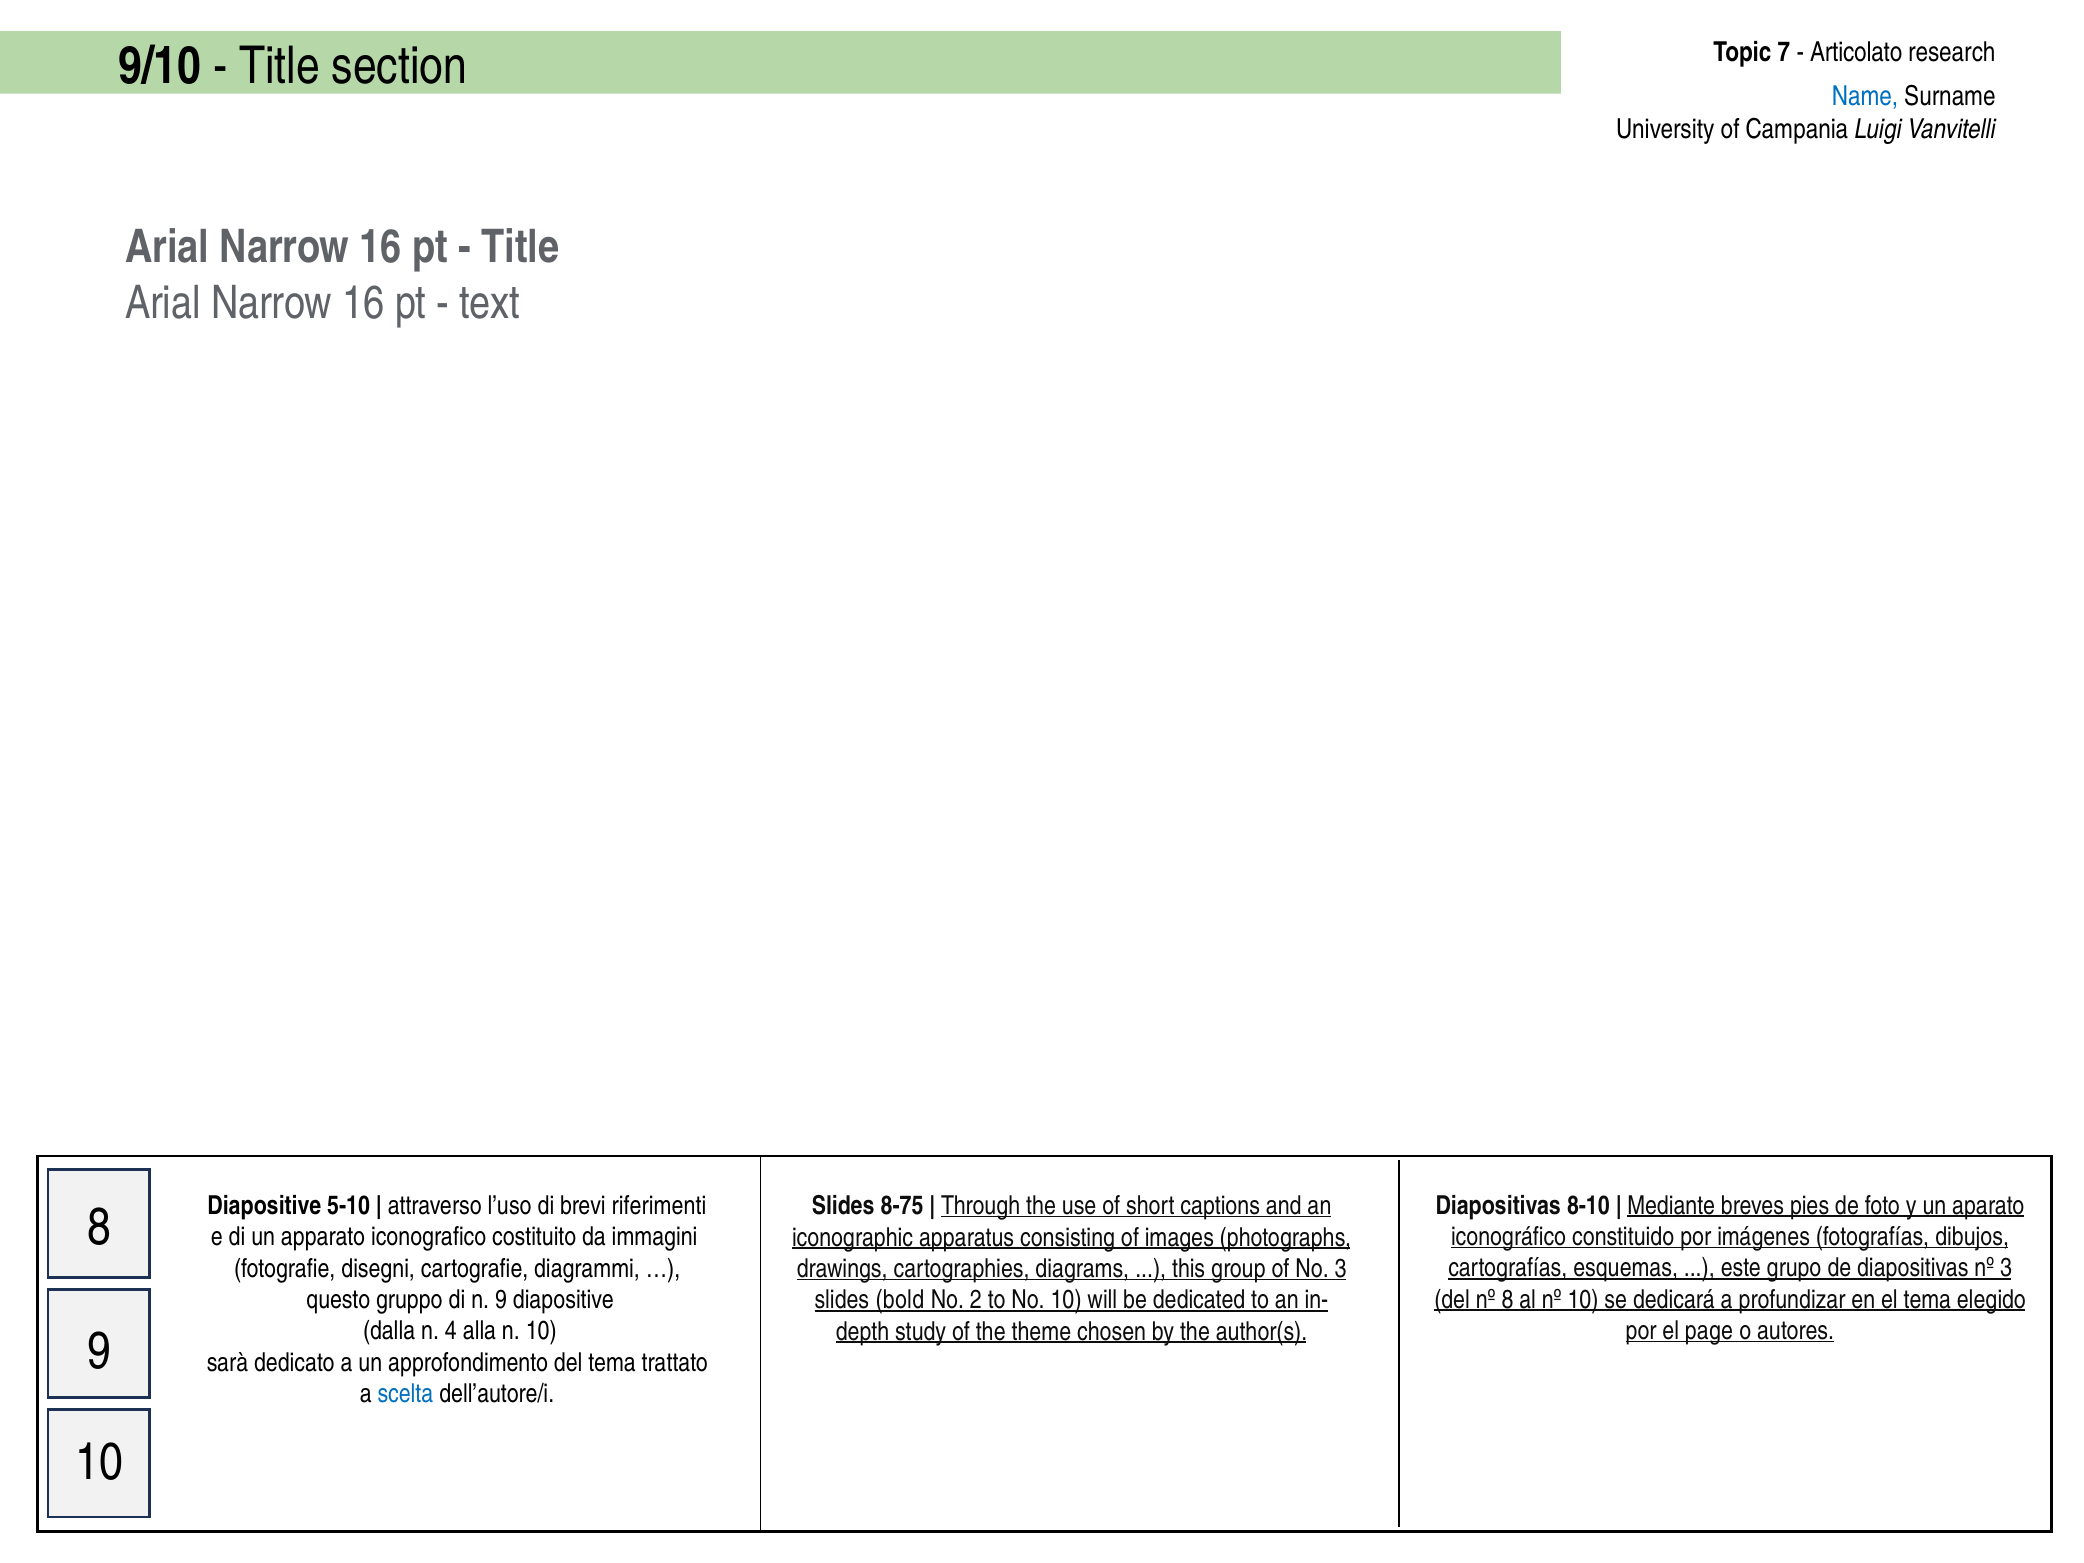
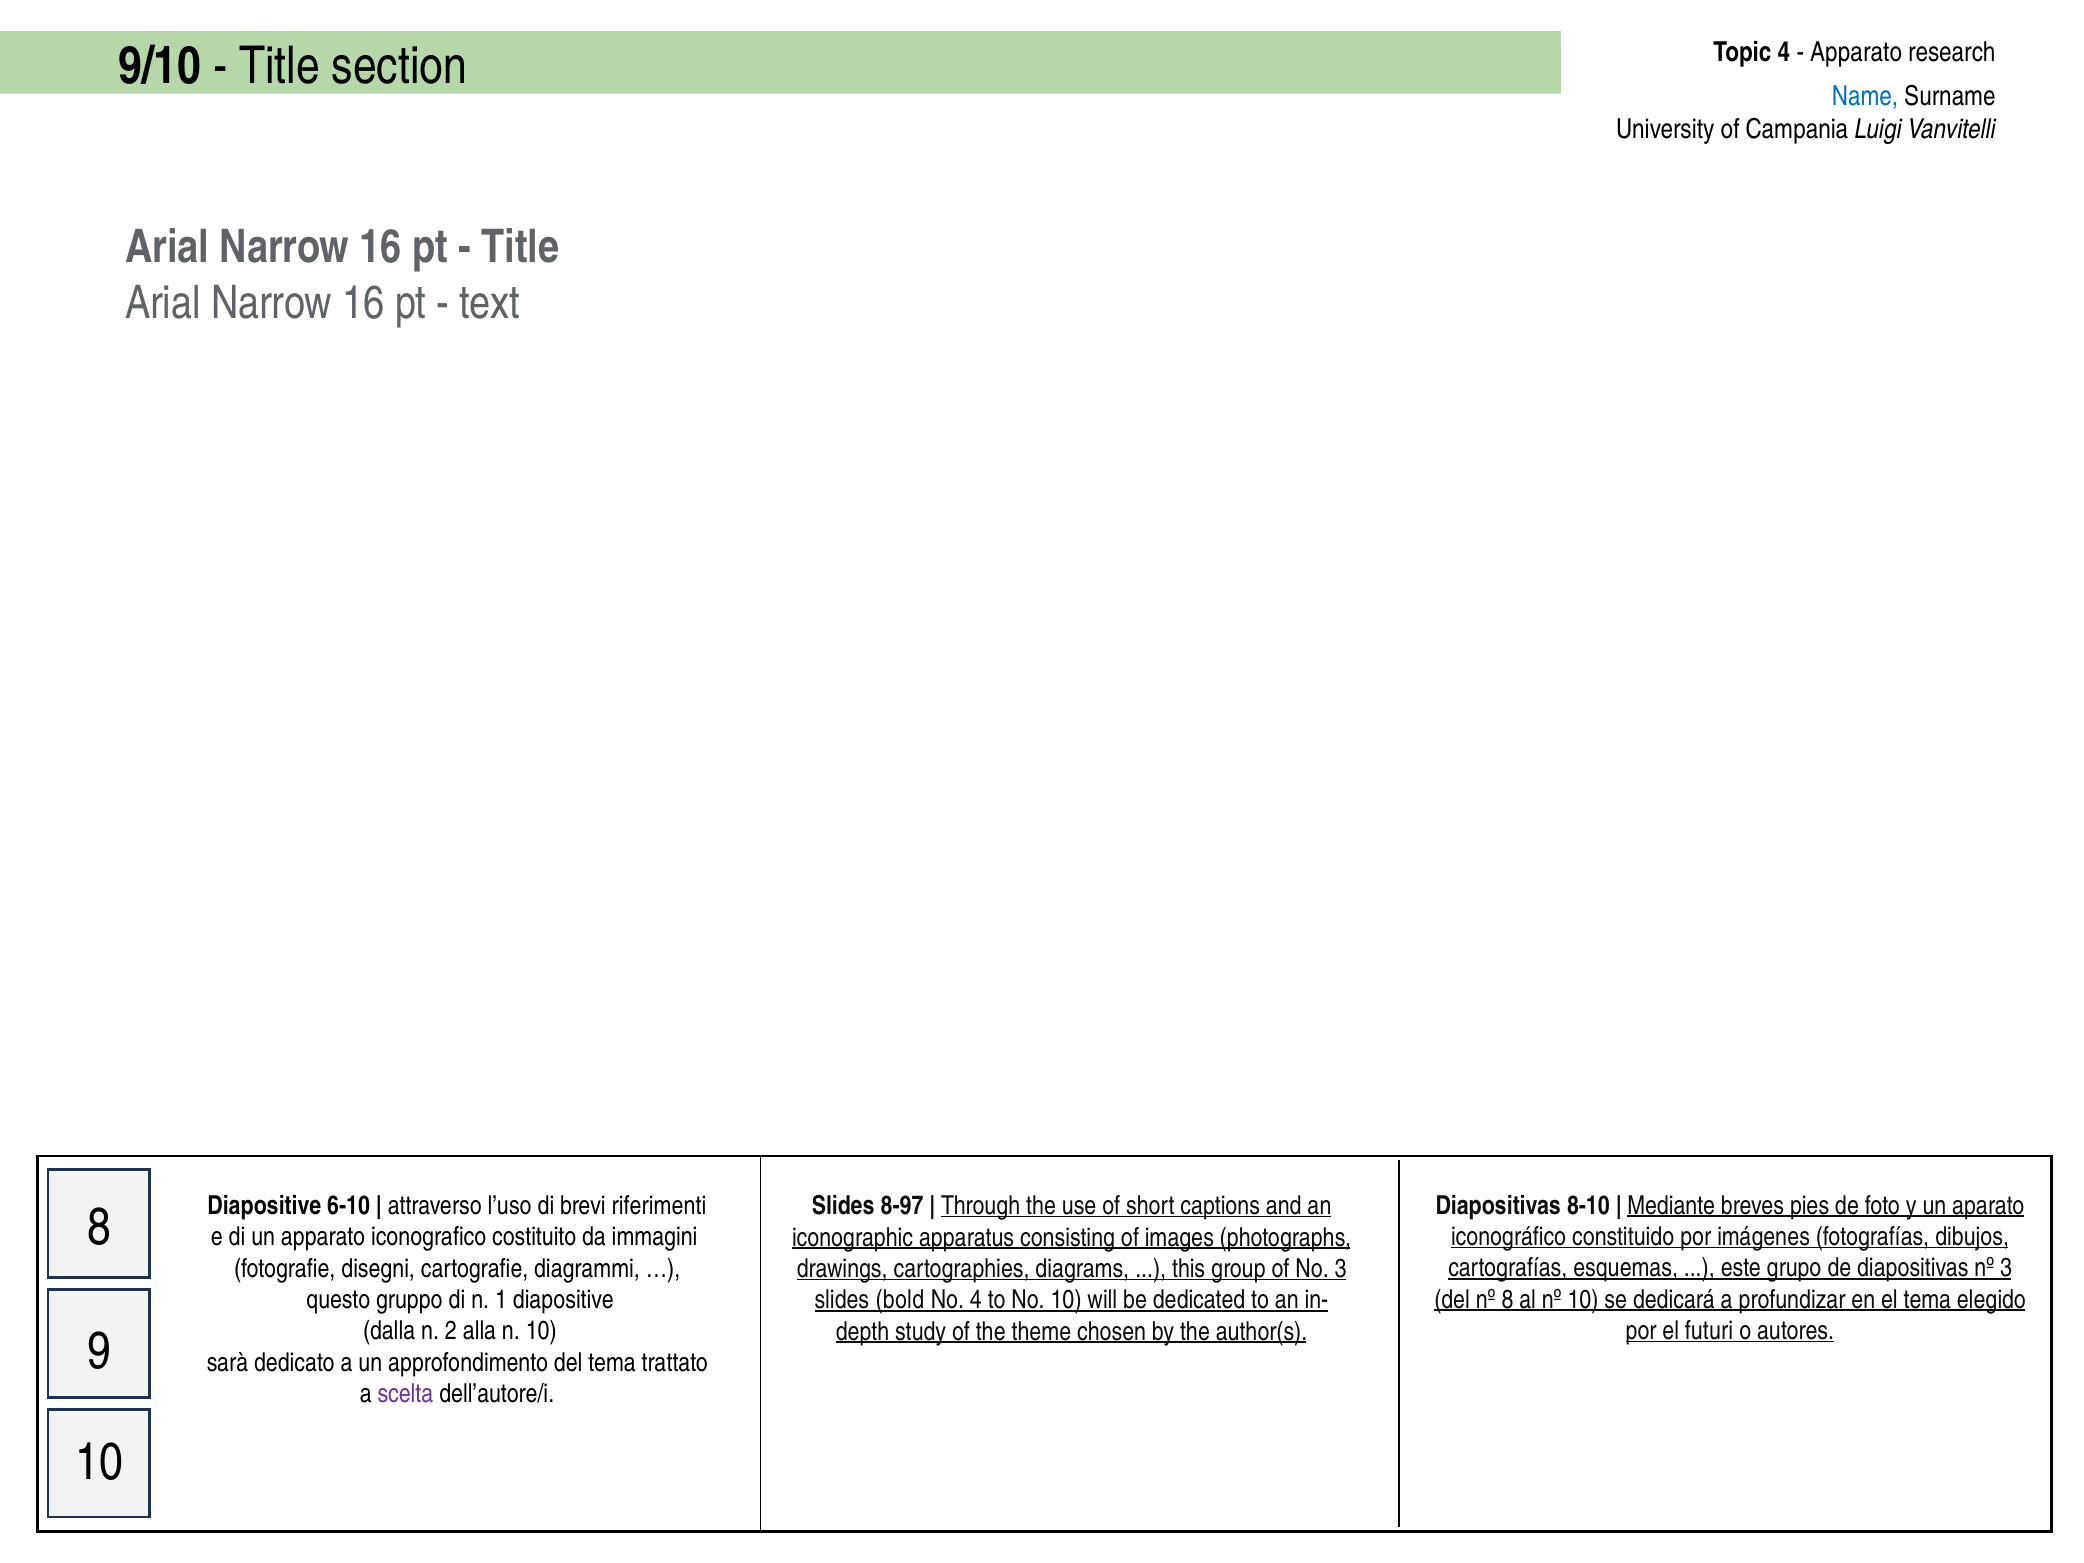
Topic 7: 7 -> 4
Articolato at (1856, 53): Articolato -> Apparato
5-10: 5-10 -> 6-10
8-75: 8-75 -> 8-97
n 9: 9 -> 1
No 2: 2 -> 4
page: page -> futuri
4: 4 -> 2
scelta colour: blue -> purple
